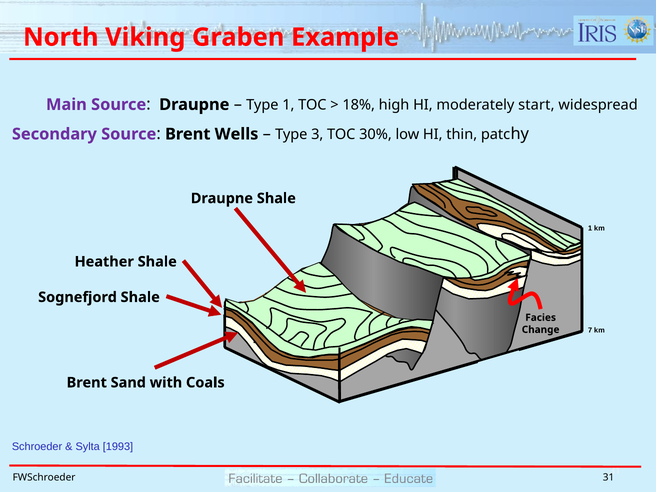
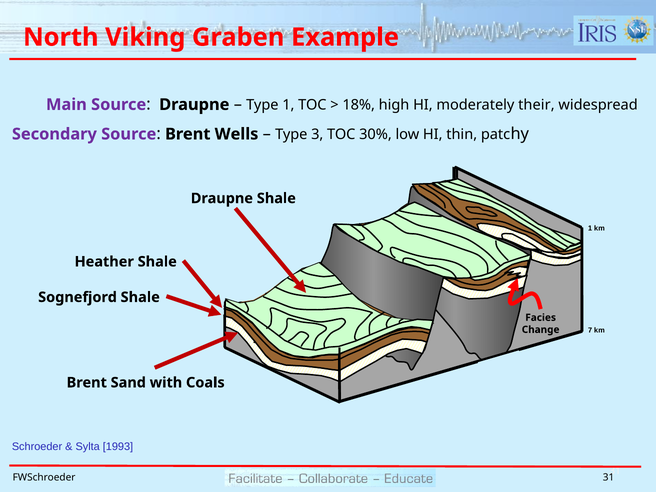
start: start -> their
